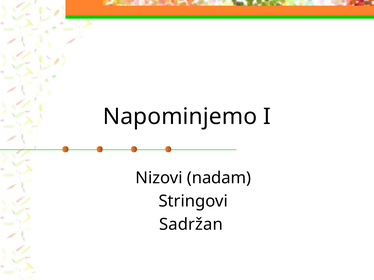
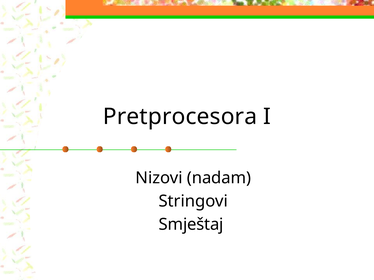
Napominjemo: Napominjemo -> Pretprocesora
Sadržan: Sadržan -> Smještaj
